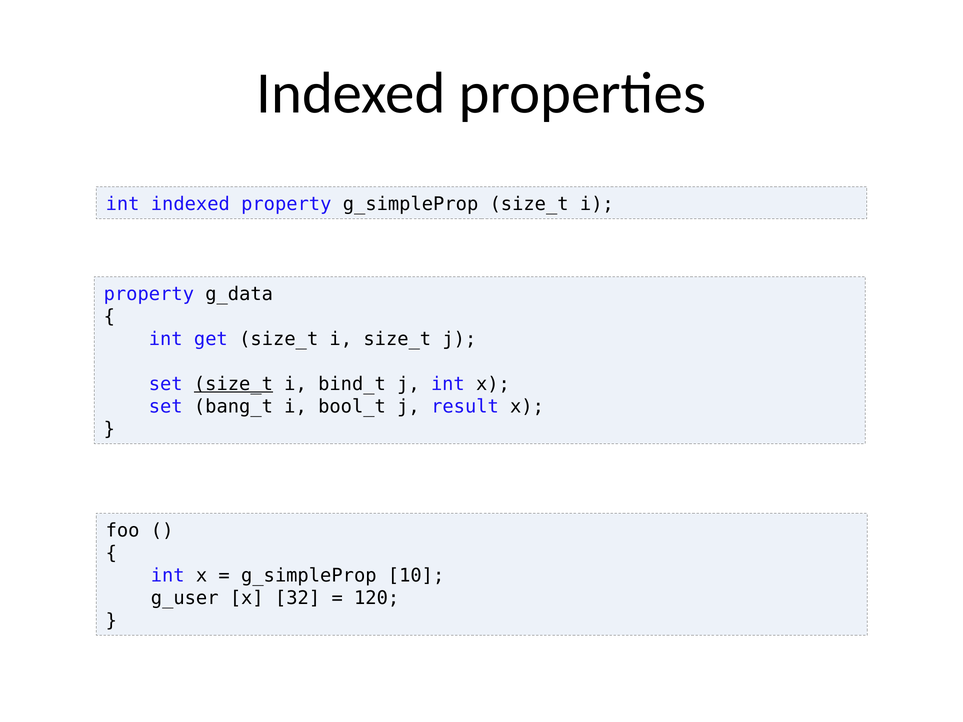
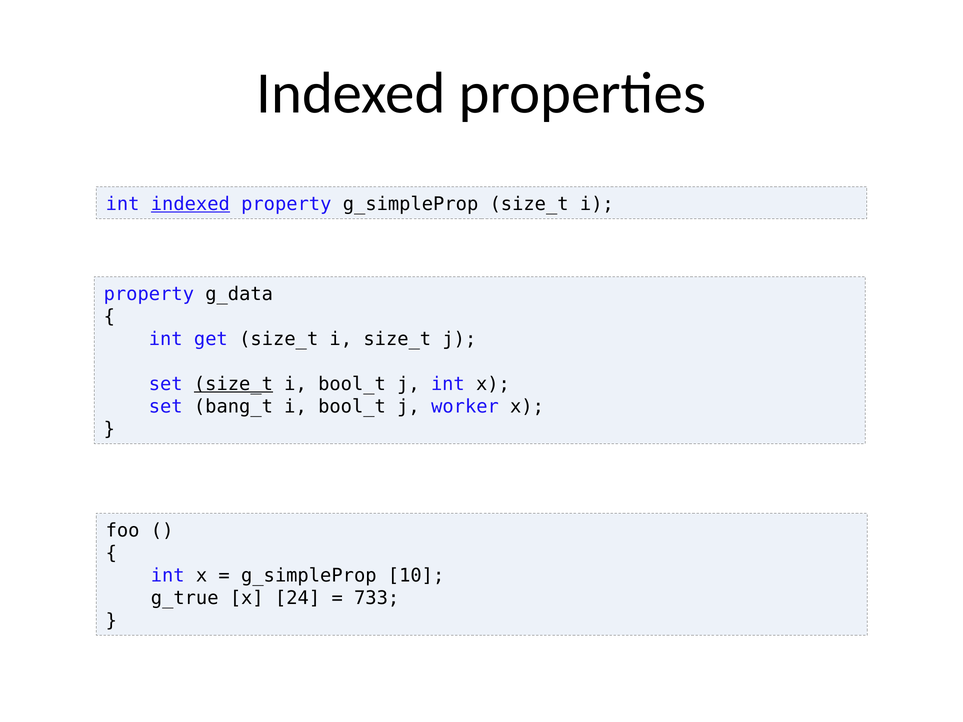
indexed at (190, 204) underline: none -> present
bind_t at (352, 384): bind_t -> bool_t
result: result -> worker
g_user: g_user -> g_true
32: 32 -> 24
120: 120 -> 733
